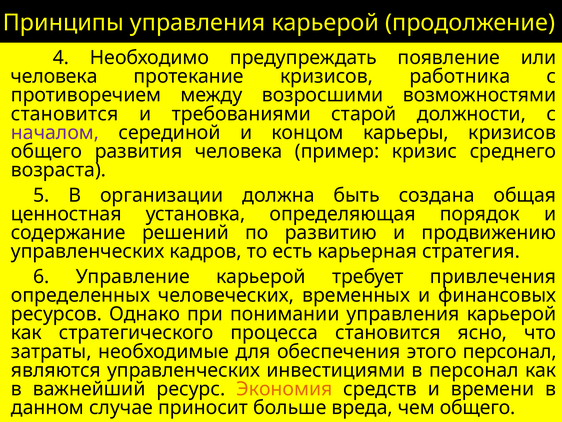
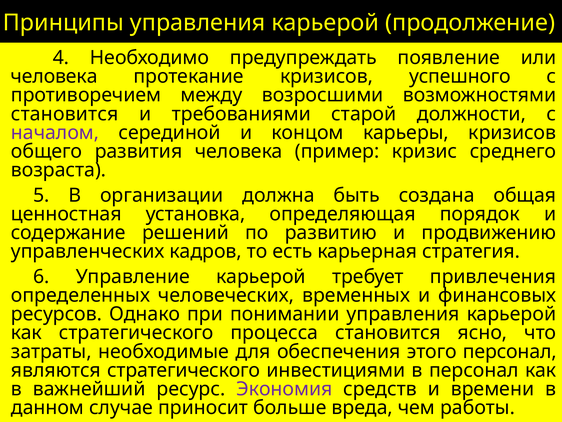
работника: работника -> успешного
являются управленческих: управленческих -> стратегического
Экономия colour: orange -> purple
чем общего: общего -> работы
